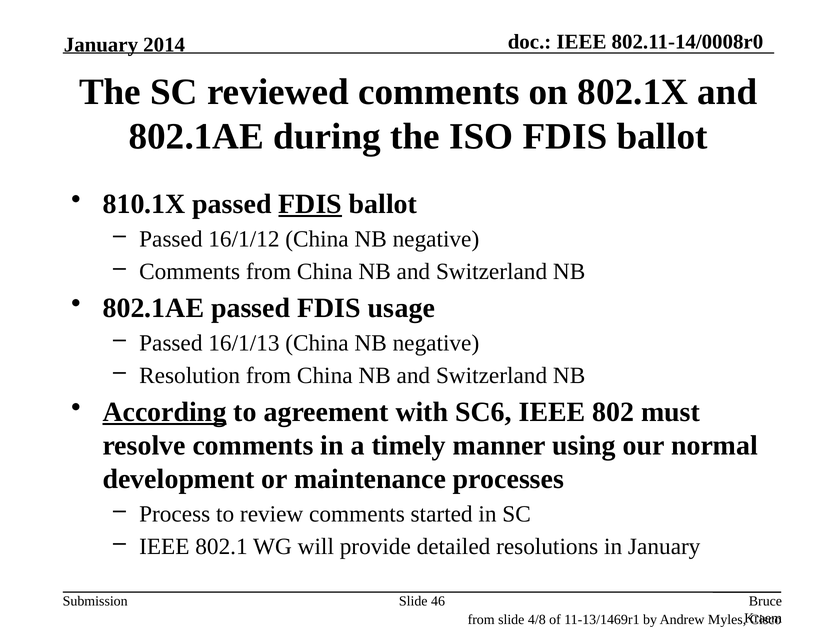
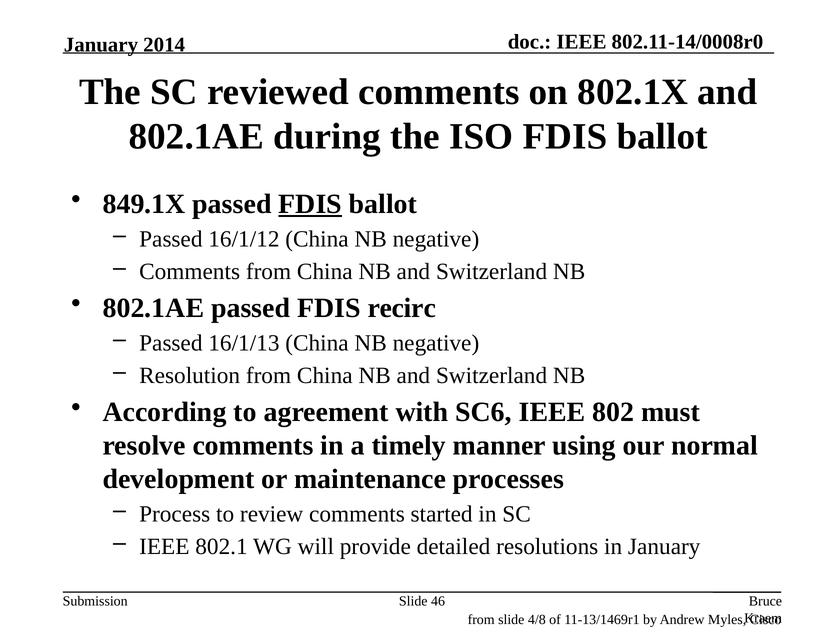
810.1X: 810.1X -> 849.1X
usage: usage -> recirc
According underline: present -> none
